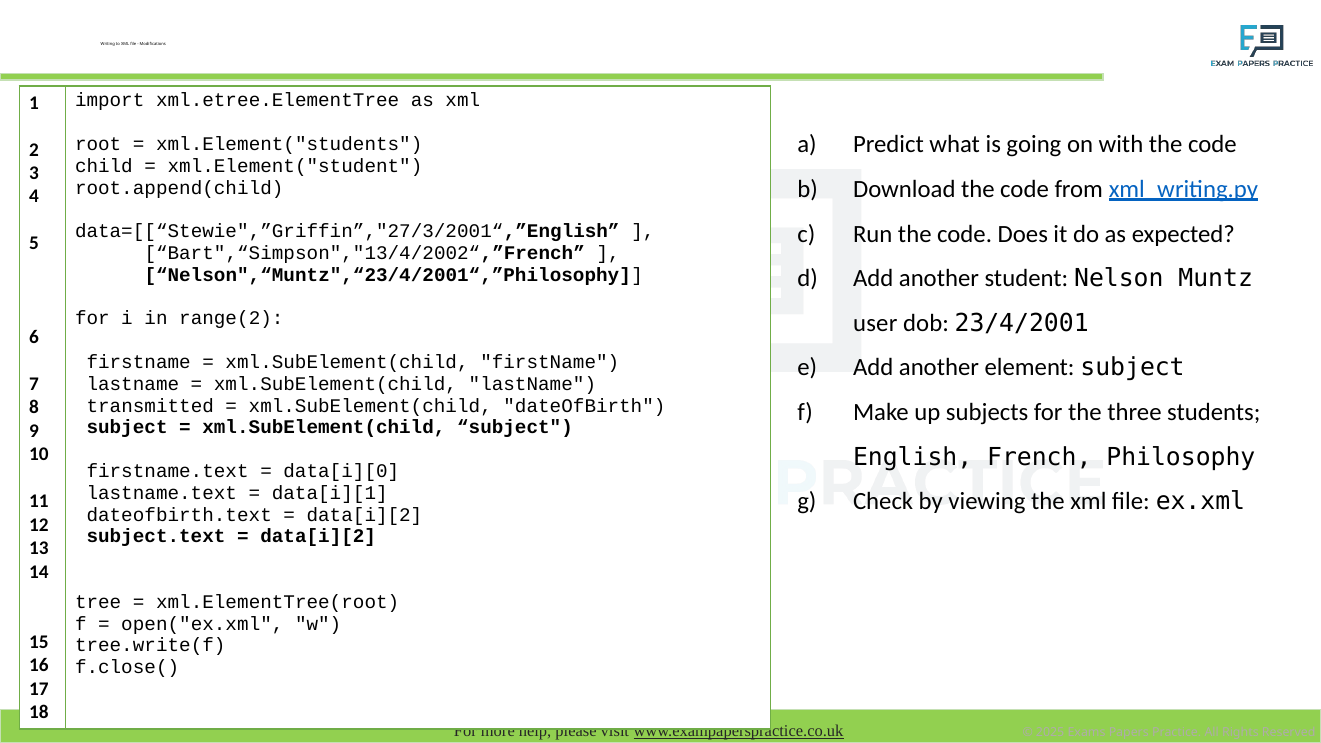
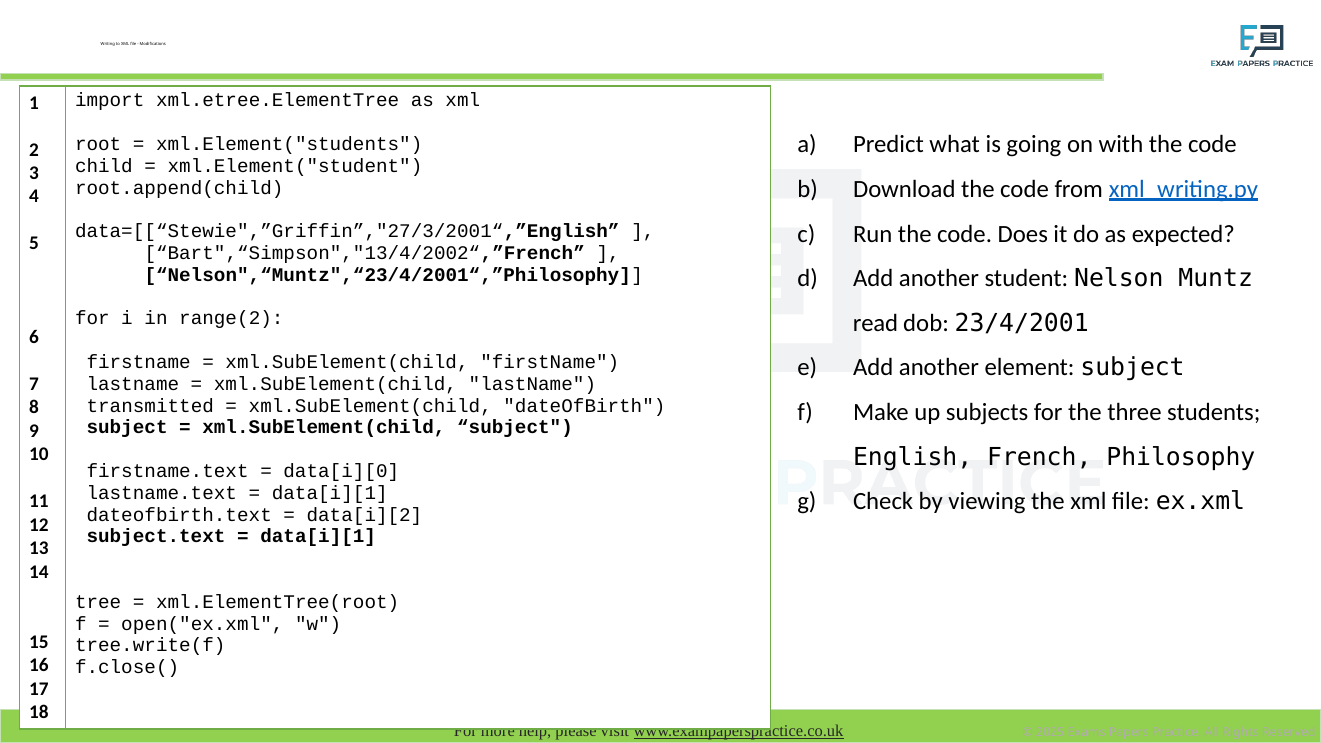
user: user -> read
data[i][2 at (318, 537): data[i][2 -> data[i][1
